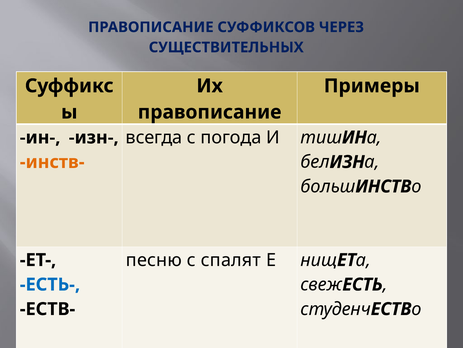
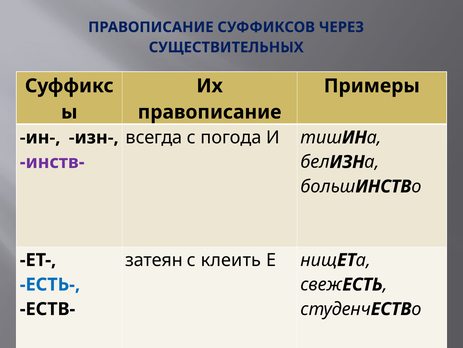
инств- colour: orange -> purple
песню: песню -> затеян
спалят: спалят -> клеить
